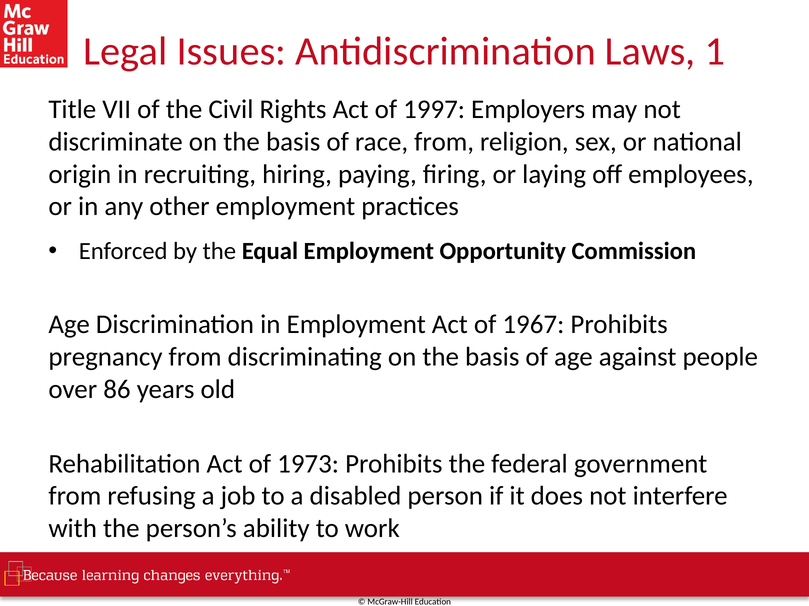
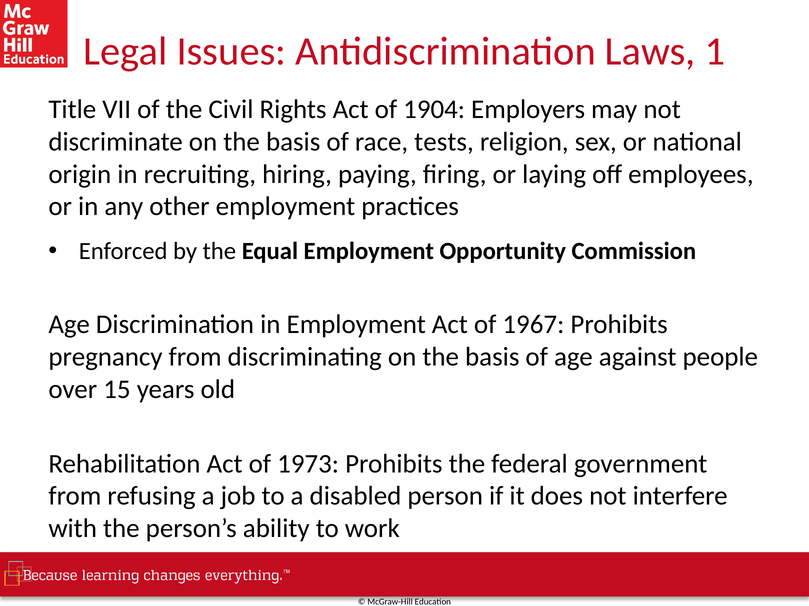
1997: 1997 -> 1904
race from: from -> tests
86: 86 -> 15
